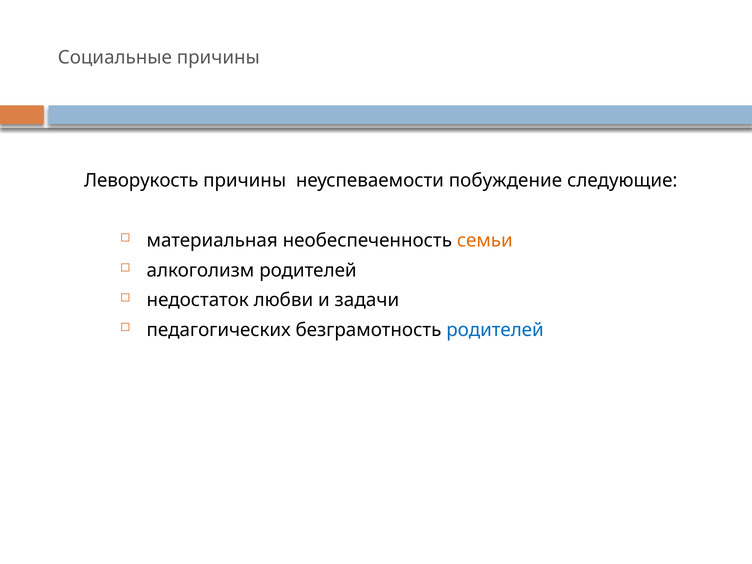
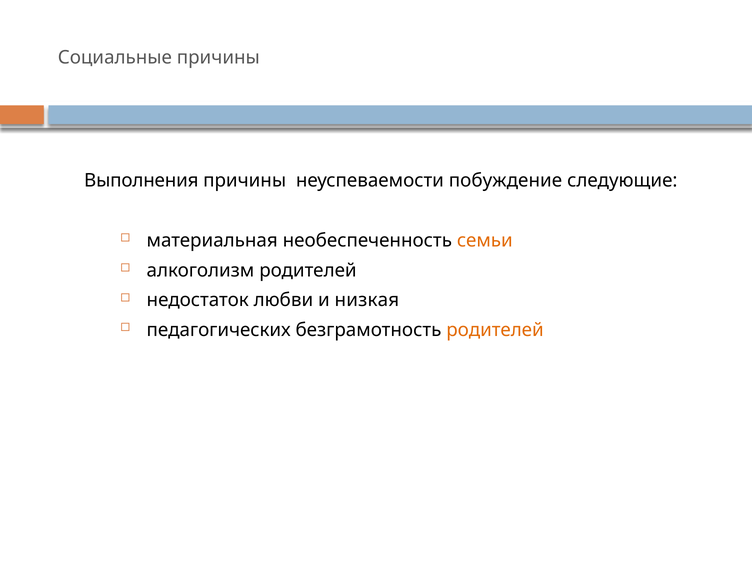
Леворукость: Леворукость -> Выполнения
задачи: задачи -> низкая
родителей at (495, 330) colour: blue -> orange
